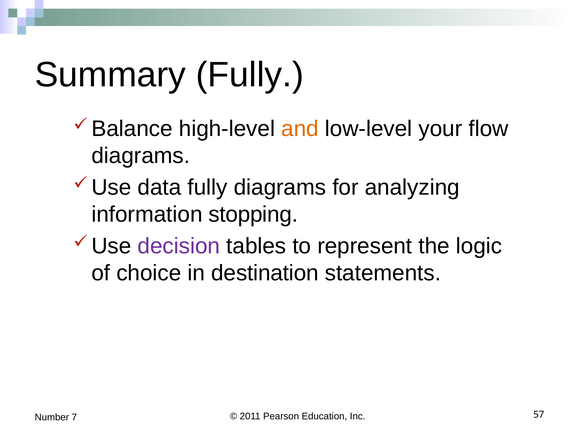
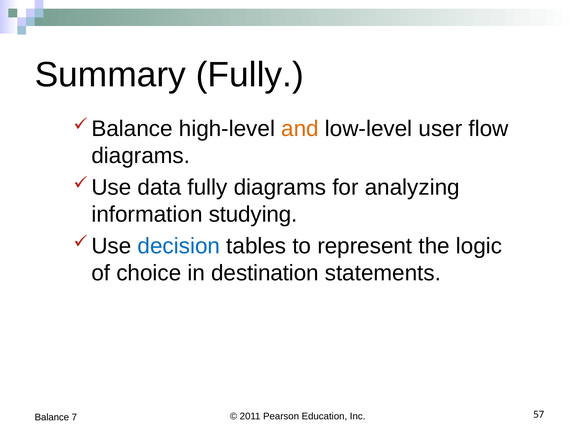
your: your -> user
stopping: stopping -> studying
decision colour: purple -> blue
Number: Number -> Balance
